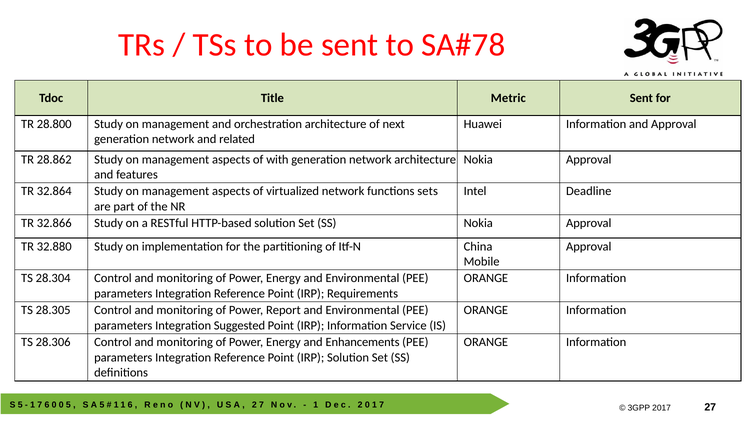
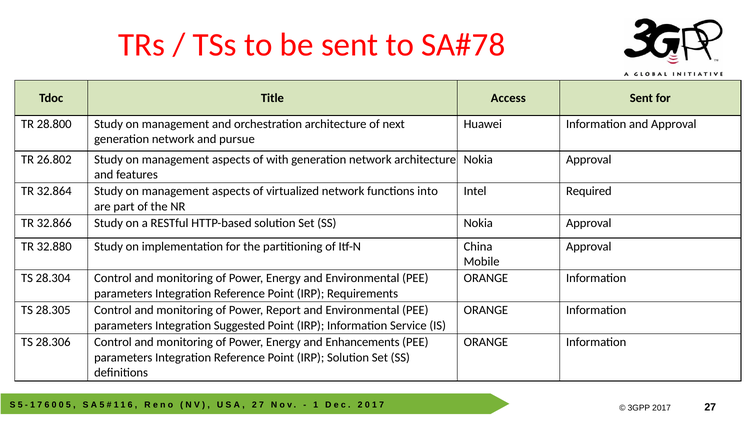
Metric: Metric -> Access
related: related -> pursue
28.862: 28.862 -> 26.802
sets: sets -> into
Deadline: Deadline -> Required
